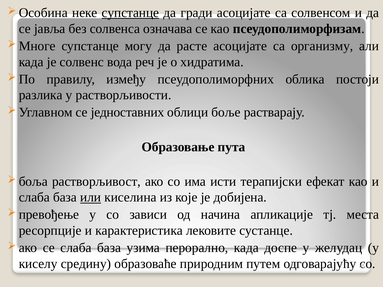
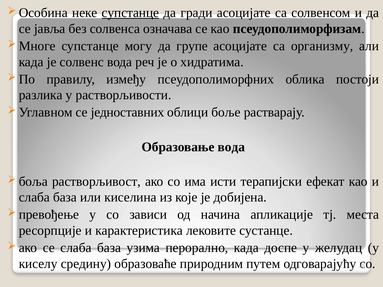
расте: расте -> групе
Образовање пута: пута -> вода
или underline: present -> none
